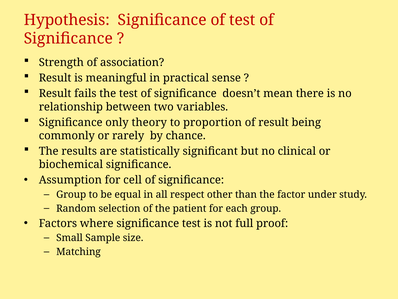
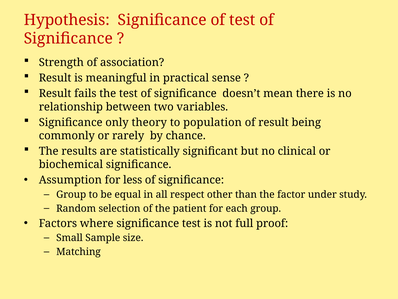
proportion: proportion -> population
cell: cell -> less
